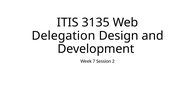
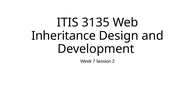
Delegation: Delegation -> Inheritance
